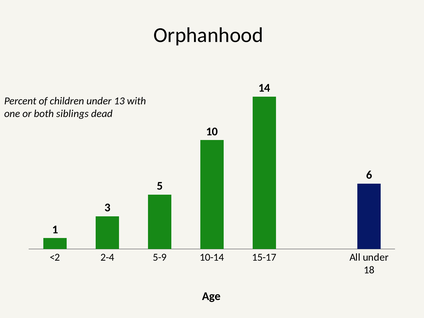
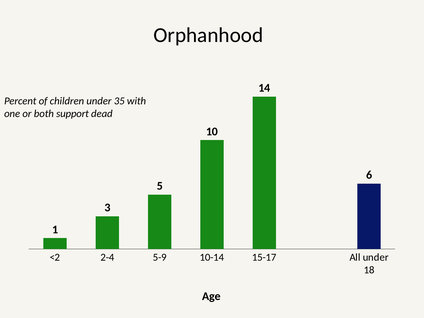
13: 13 -> 35
siblings: siblings -> support
